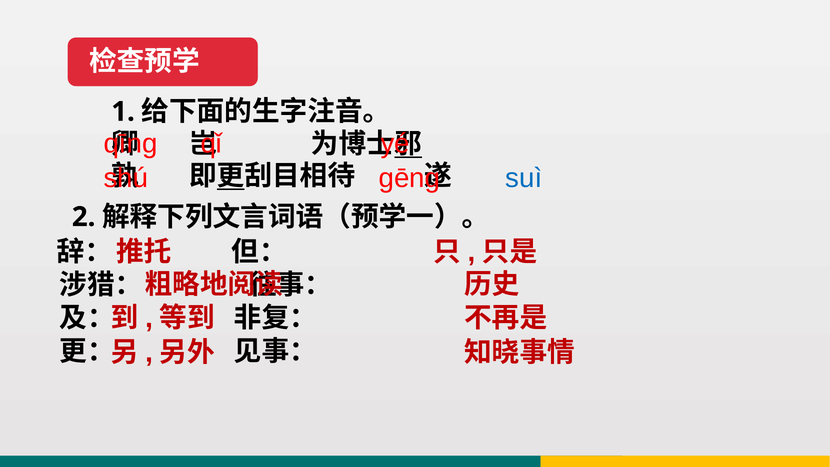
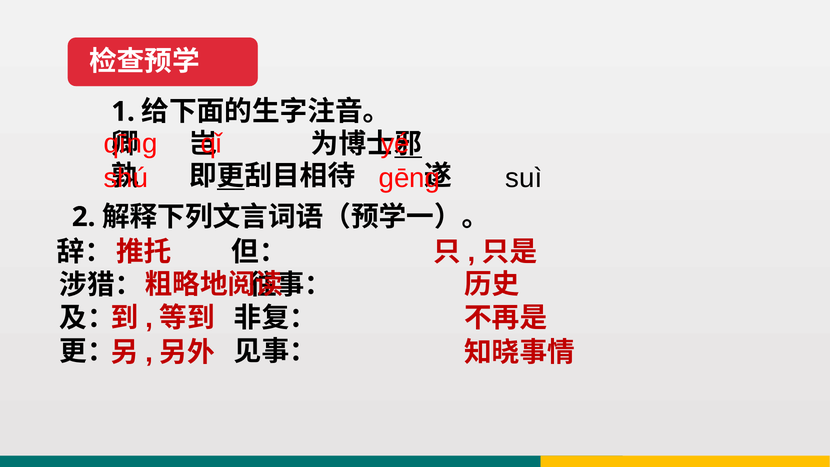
suì colour: blue -> black
